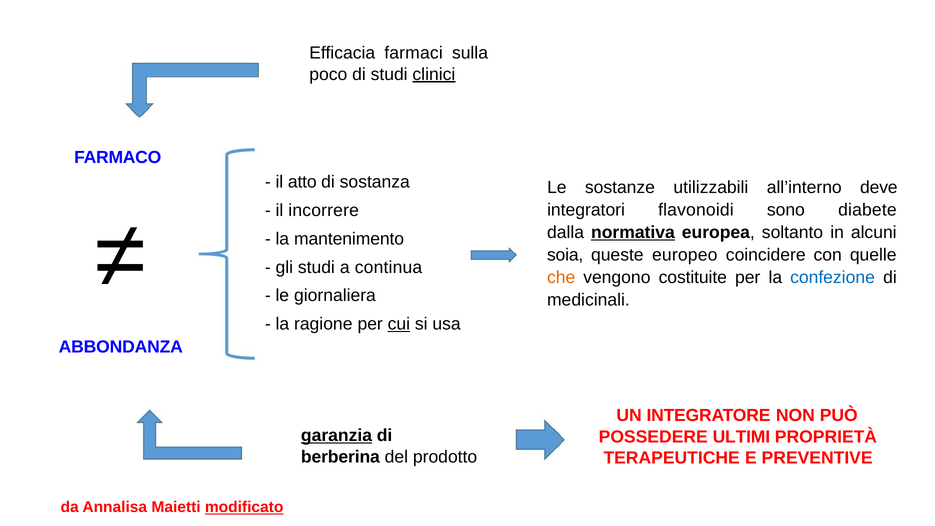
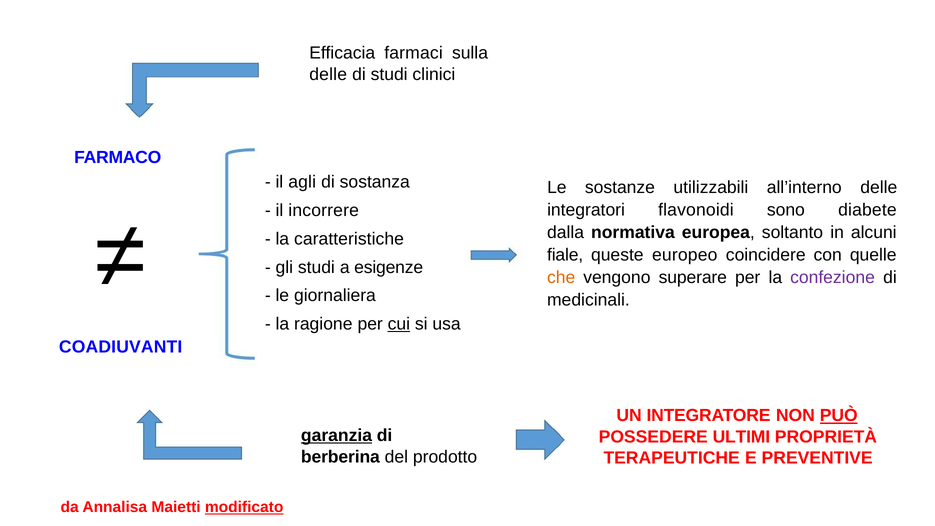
poco at (328, 74): poco -> delle
clinici underline: present -> none
atto: atto -> agli
all’interno deve: deve -> delle
normativa underline: present -> none
mantenimento: mantenimento -> caratteristiche
soia: soia -> fiale
continua: continua -> esigenze
costituite: costituite -> superare
confezione colour: blue -> purple
ABBONDANZA: ABBONDANZA -> COADIUVANTI
PUÒ underline: none -> present
